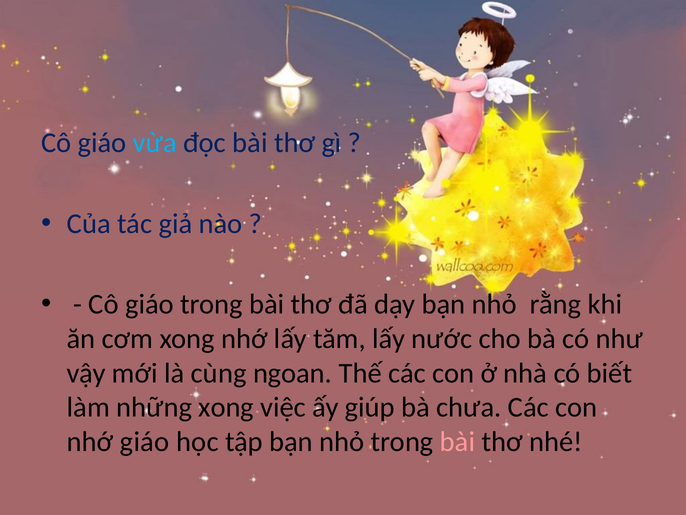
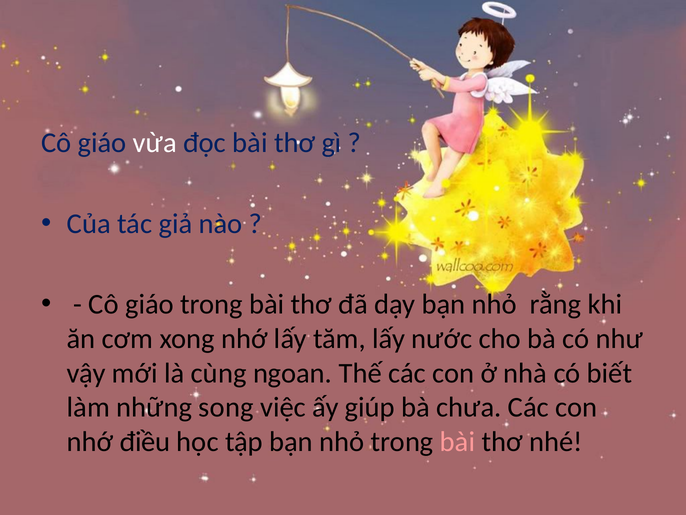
vừa colour: light blue -> white
những xong: xong -> song
nhớ giáo: giáo -> điều
